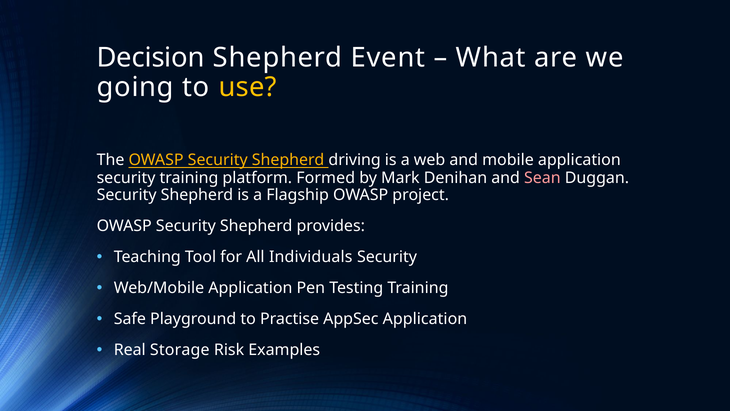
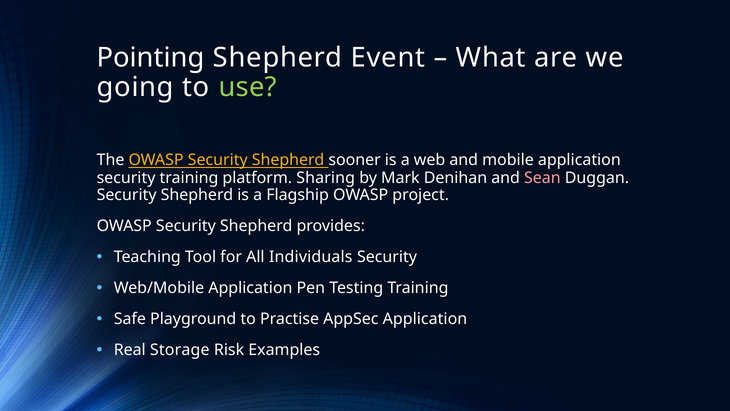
Decision: Decision -> Pointing
use colour: yellow -> light green
driving: driving -> sooner
Formed: Formed -> Sharing
